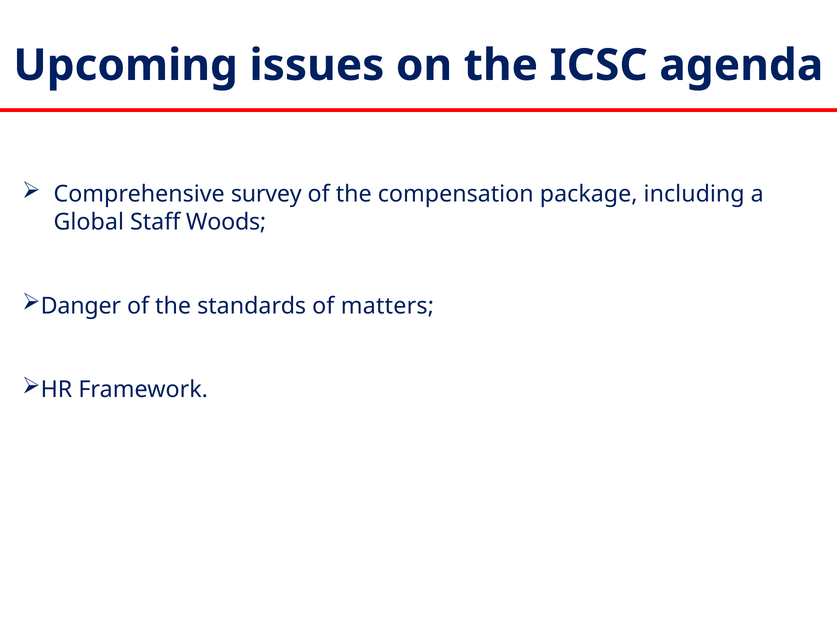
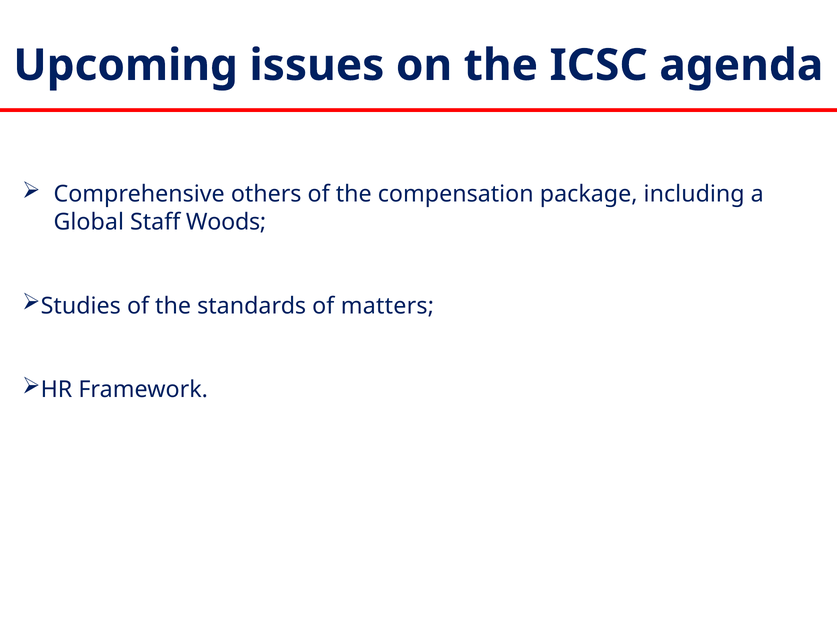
survey: survey -> others
Danger: Danger -> Studies
